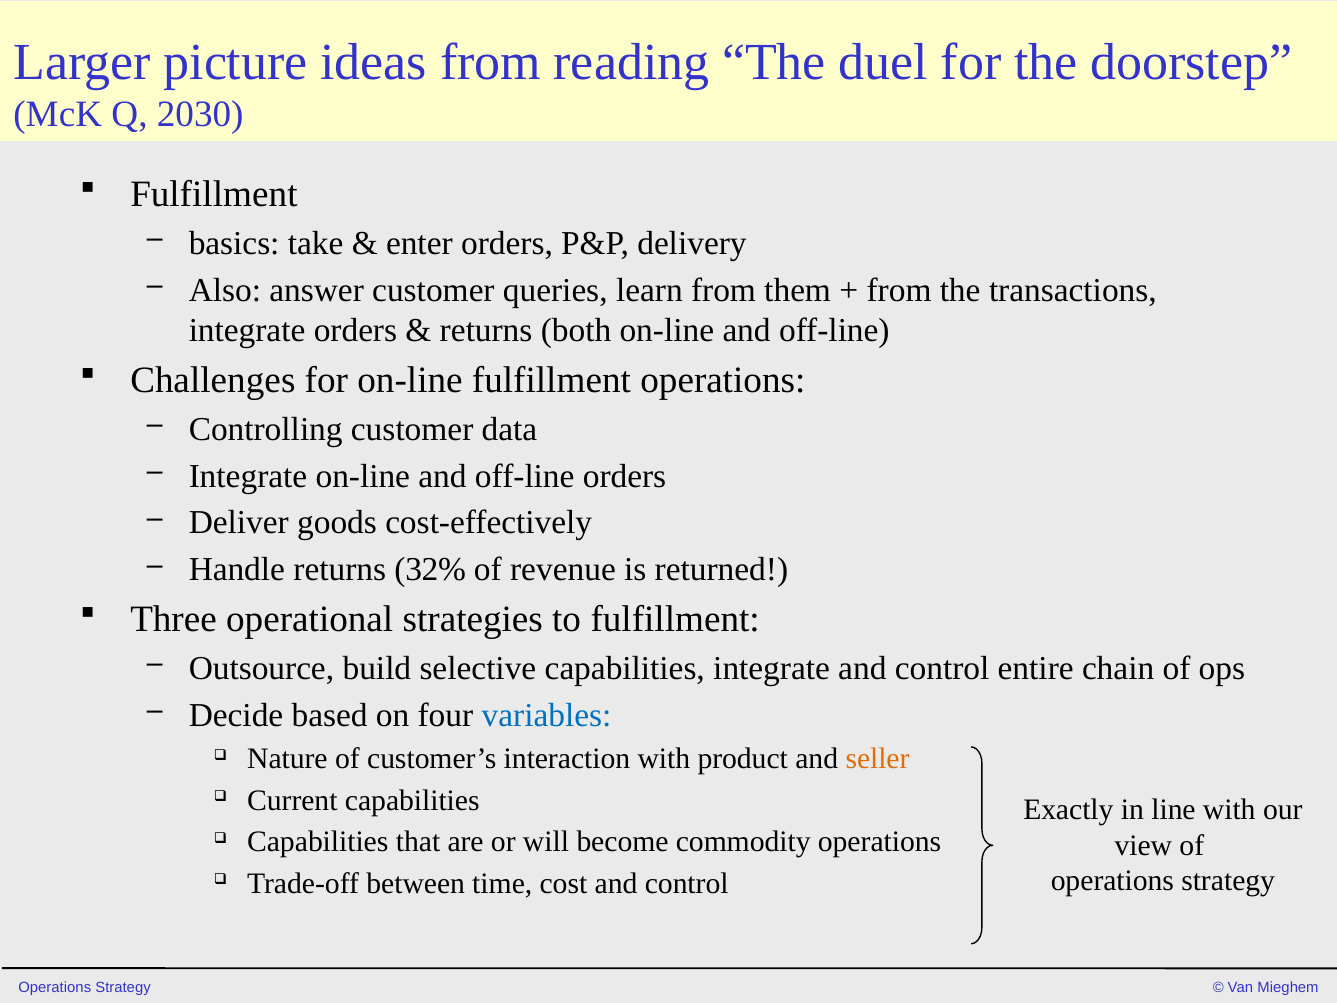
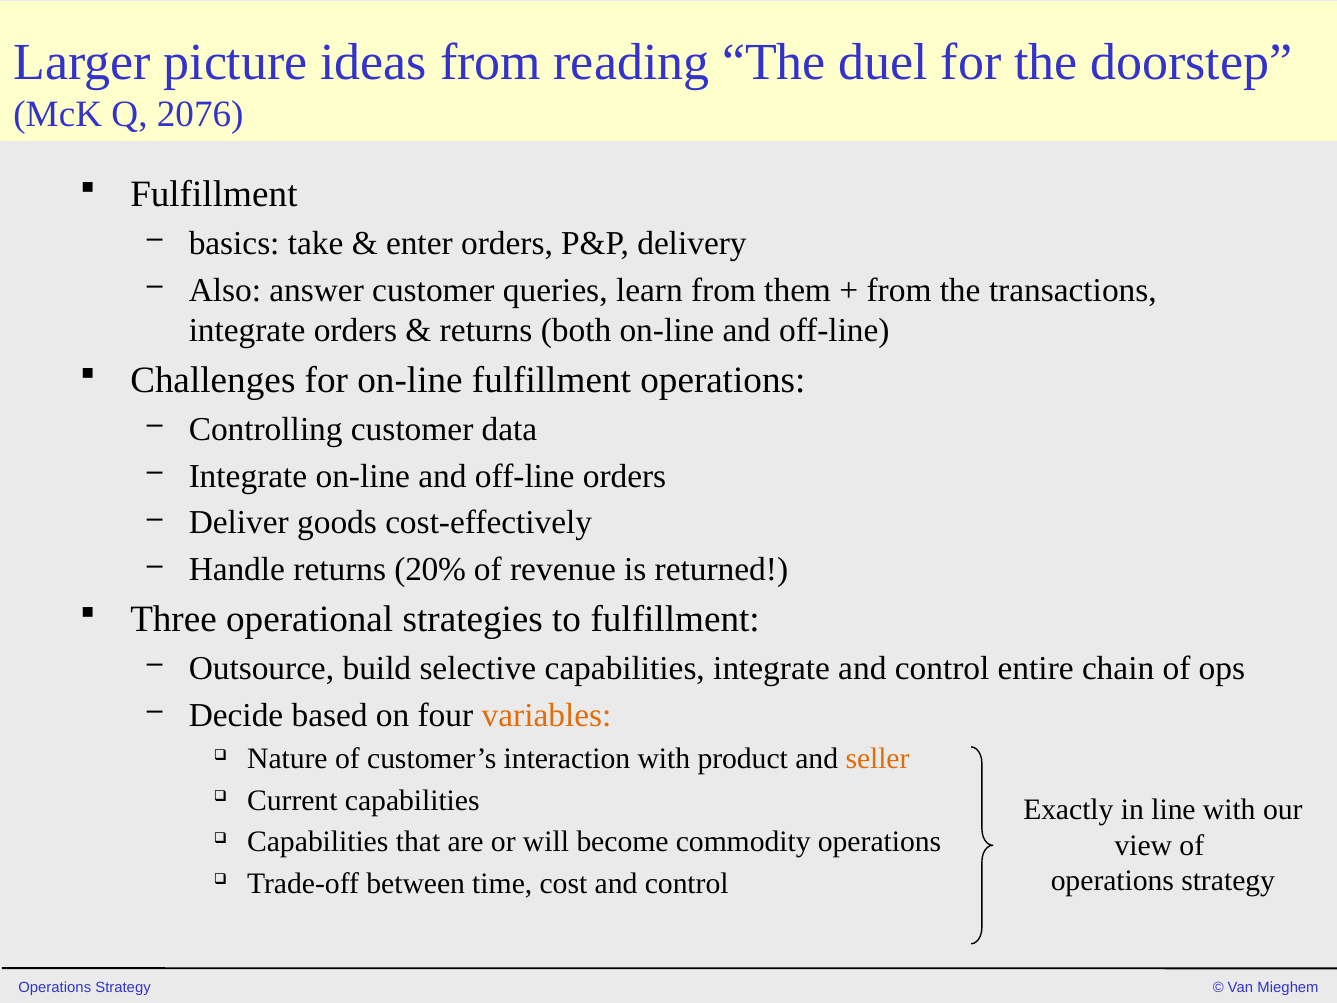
2030: 2030 -> 2076
32%: 32% -> 20%
variables colour: blue -> orange
